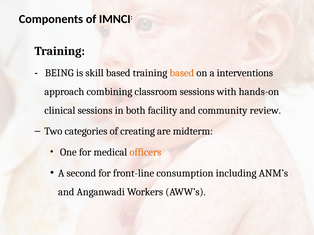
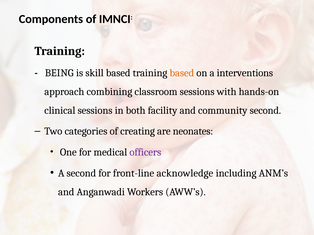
community review: review -> second
midterm: midterm -> neonates
officers colour: orange -> purple
consumption: consumption -> acknowledge
